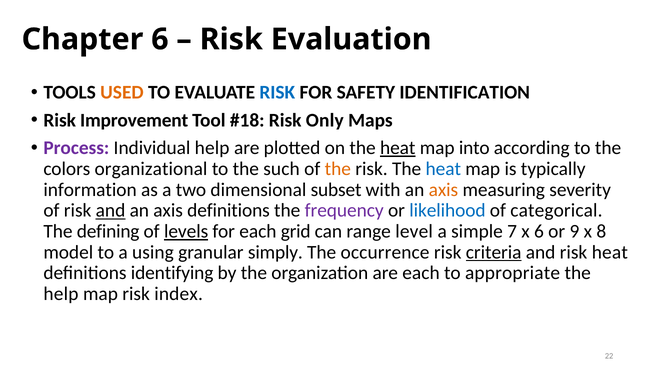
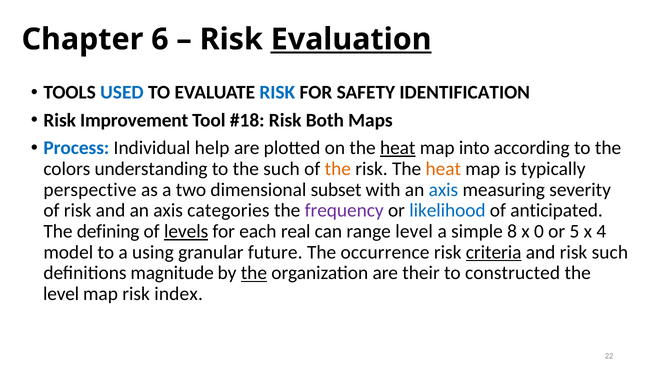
Evaluation underline: none -> present
USED colour: orange -> blue
Only: Only -> Both
Process colour: purple -> blue
organizational: organizational -> understanding
heat at (443, 169) colour: blue -> orange
information: information -> perspective
axis at (443, 190) colour: orange -> blue
and at (111, 211) underline: present -> none
axis definitions: definitions -> categories
categorical: categorical -> anticipated
grid: grid -> real
7: 7 -> 8
x 6: 6 -> 0
9: 9 -> 5
8: 8 -> 4
simply: simply -> future
risk heat: heat -> such
identifying: identifying -> magnitude
the at (254, 273) underline: none -> present
are each: each -> their
appropriate: appropriate -> constructed
help at (61, 294): help -> level
